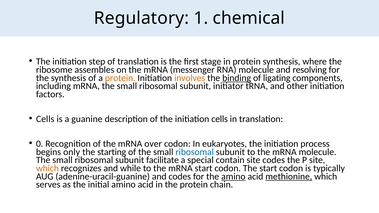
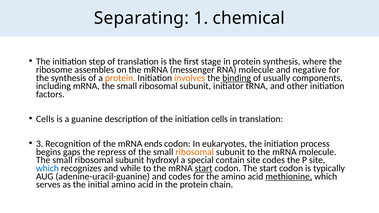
Regulatory: Regulatory -> Separating
resolving: resolving -> negative
ligating: ligating -> usually
0: 0 -> 3
over: over -> ends
only: only -> gaps
starting: starting -> repress
ribosomal at (195, 152) colour: blue -> orange
facilitate: facilitate -> hydroxyl
which at (47, 168) colour: orange -> blue
start at (204, 168) underline: none -> present
amino at (233, 177) underline: present -> none
